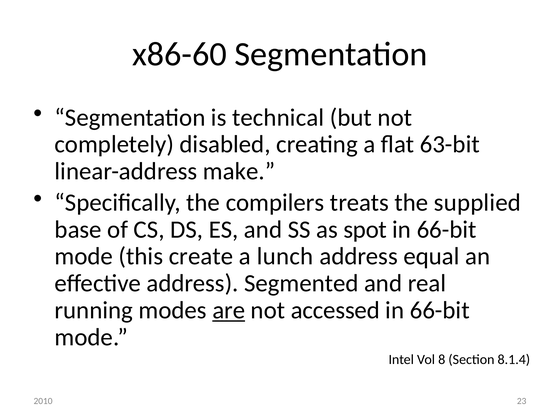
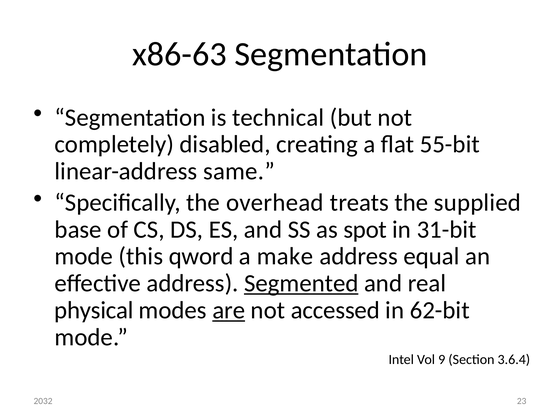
x86-60: x86-60 -> x86-63
63-bit: 63-bit -> 55-bit
make: make -> same
compilers: compilers -> overhead
66-bit at (447, 230): 66-bit -> 31-bit
create: create -> qword
lunch: lunch -> make
Segmented underline: none -> present
running: running -> physical
66-bit at (440, 310): 66-bit -> 62-bit
8: 8 -> 9
8.1.4: 8.1.4 -> 3.6.4
2010: 2010 -> 2032
